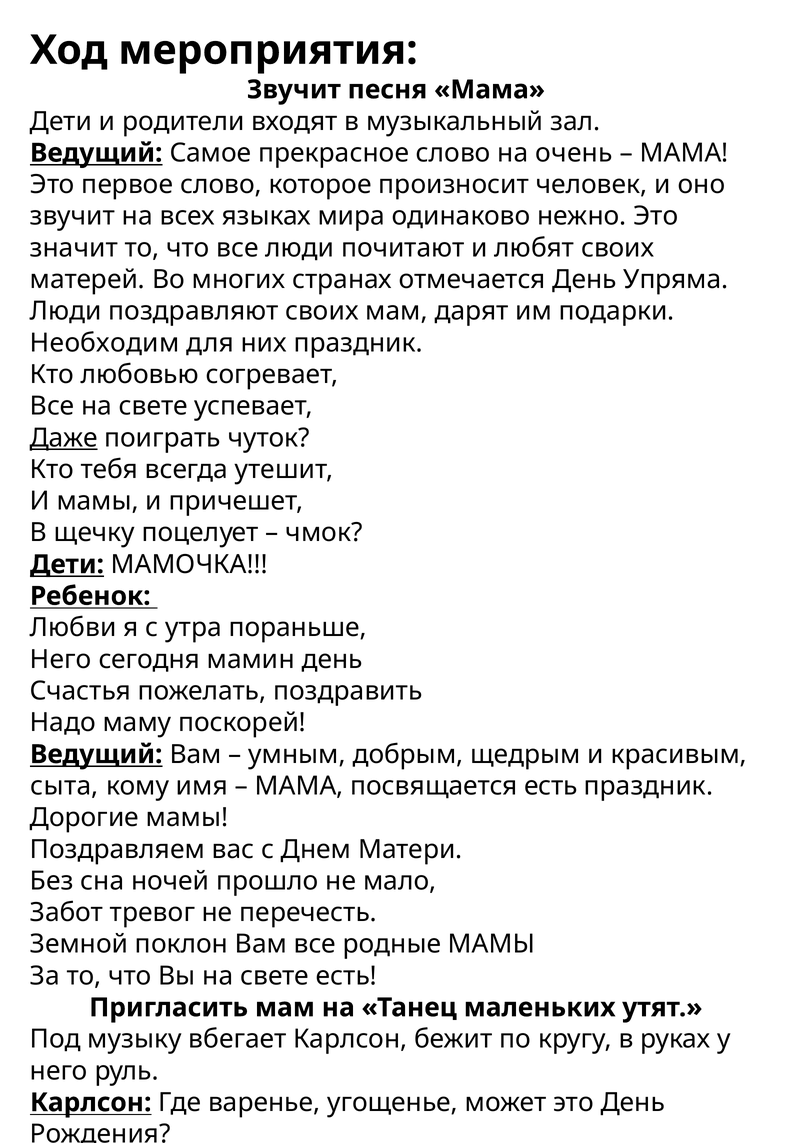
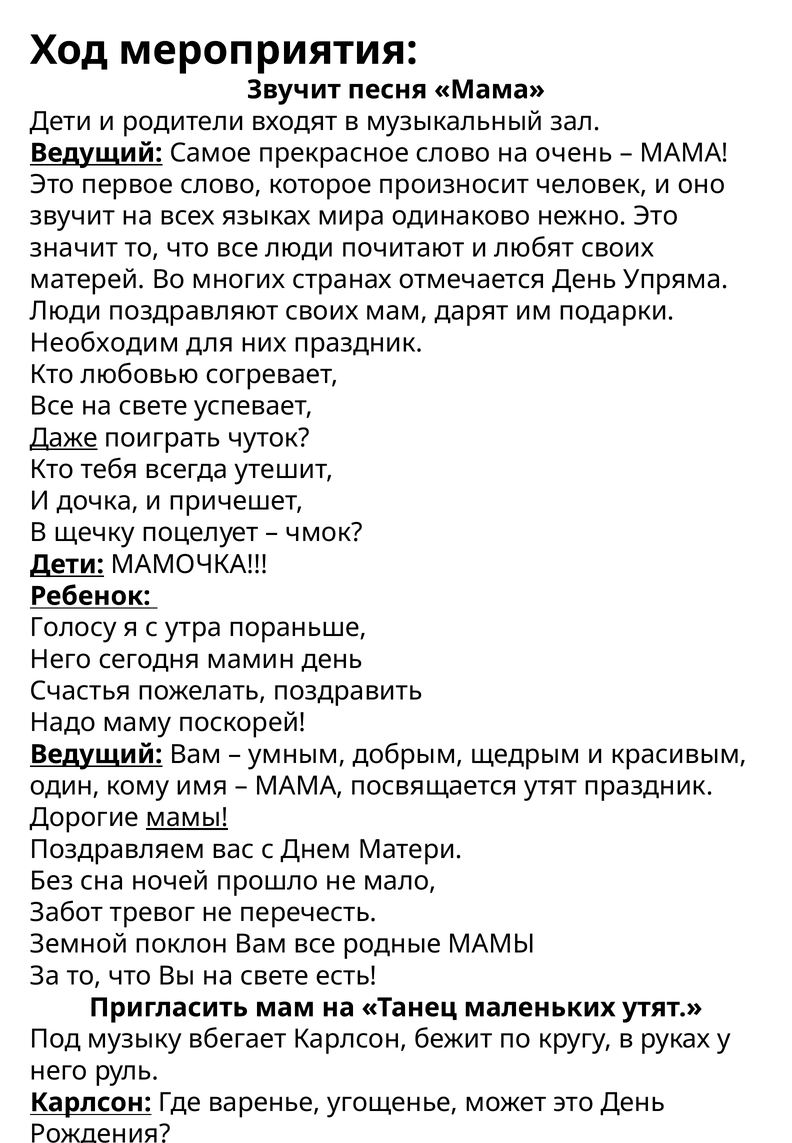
И мамы: мамы -> дочка
Любви: Любви -> Голосу
сыта: сыта -> один
посвящается есть: есть -> утят
мамы at (187, 818) underline: none -> present
